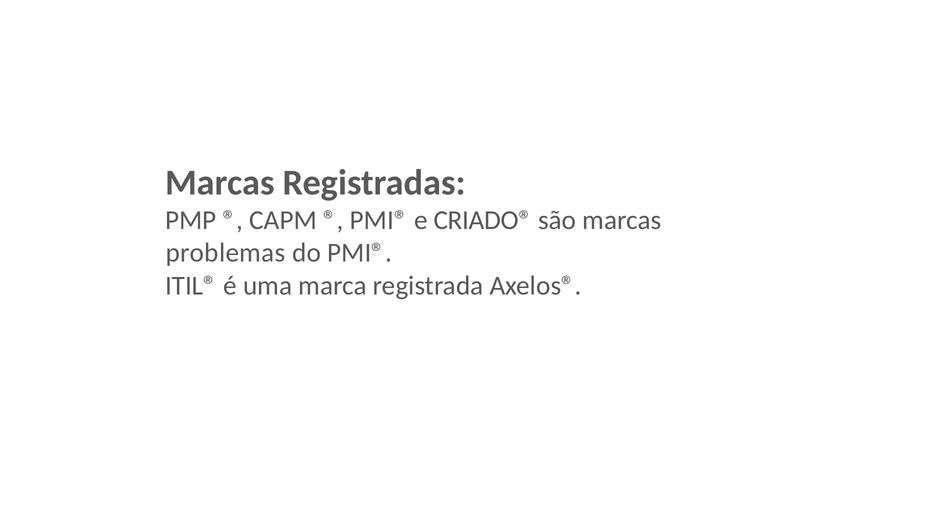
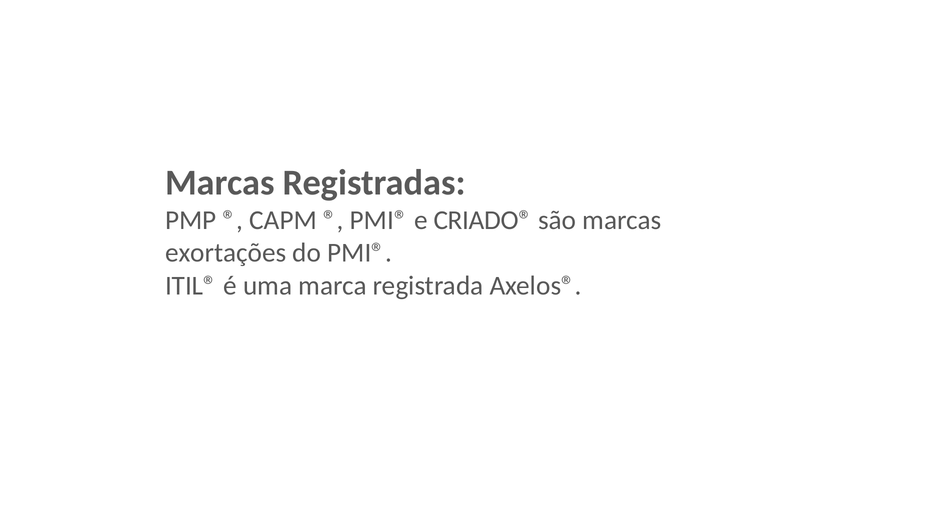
problemas: problemas -> exortações
